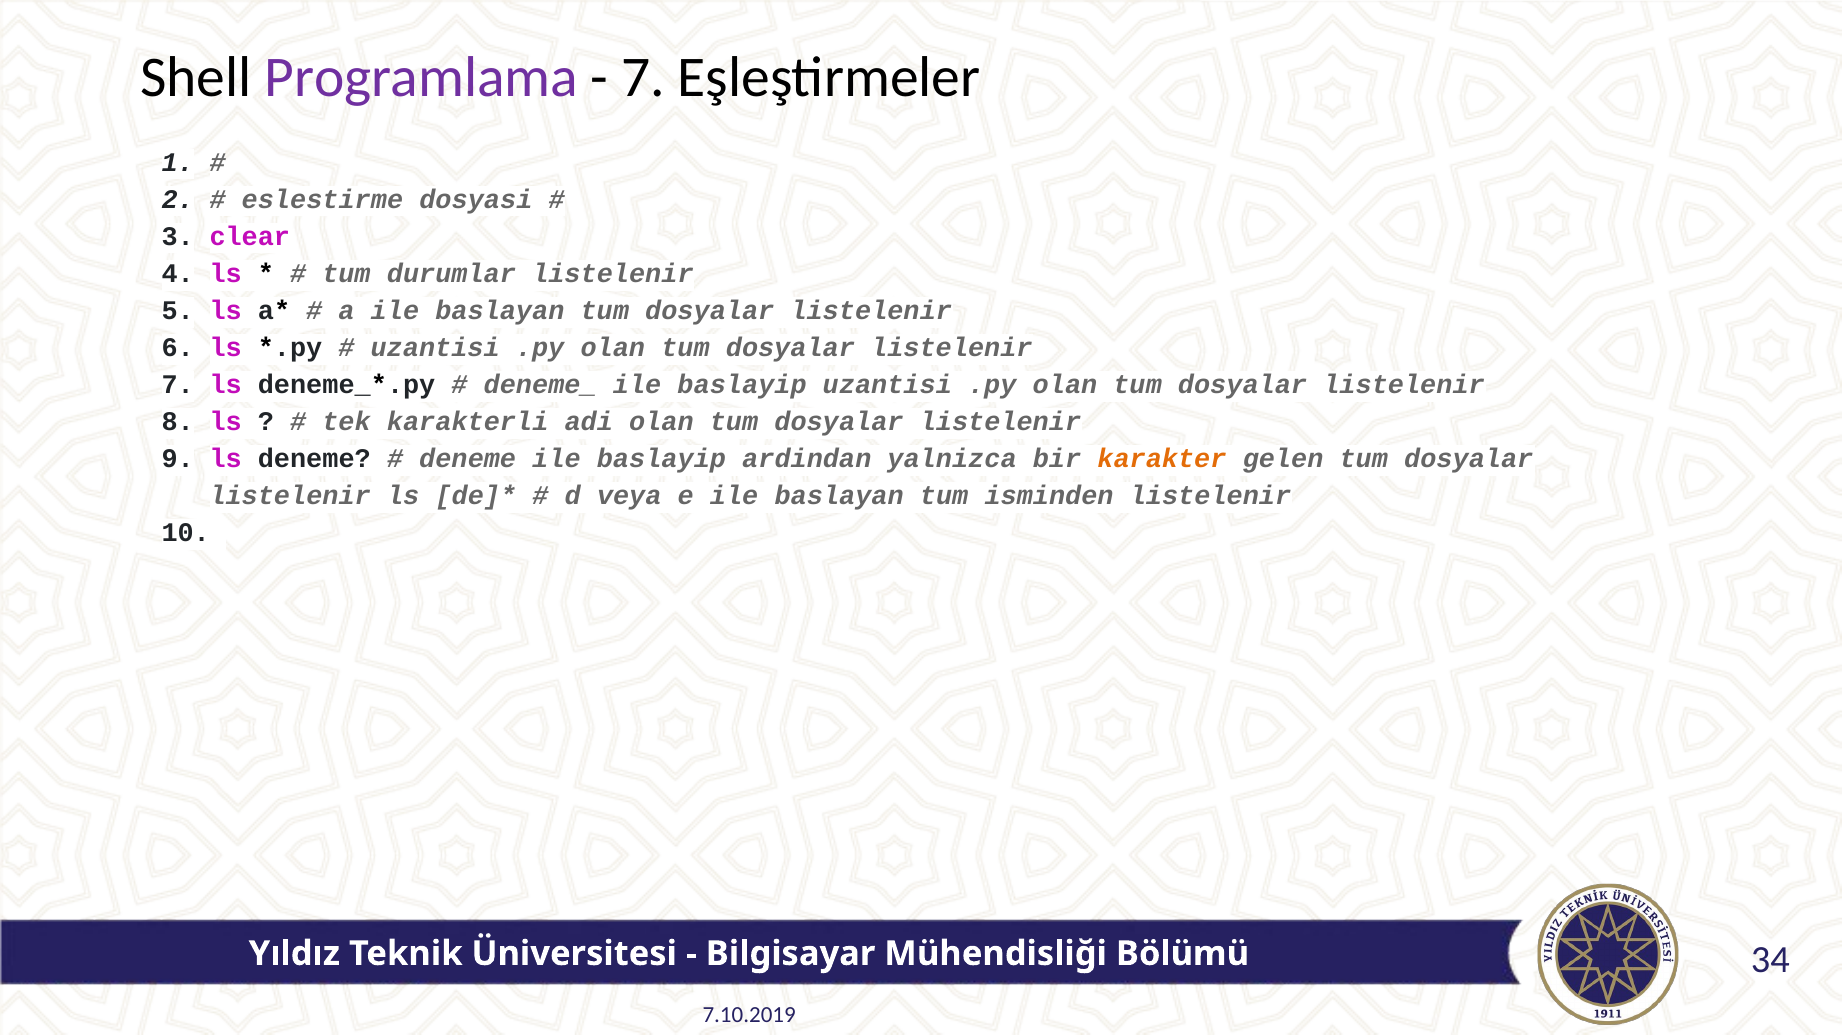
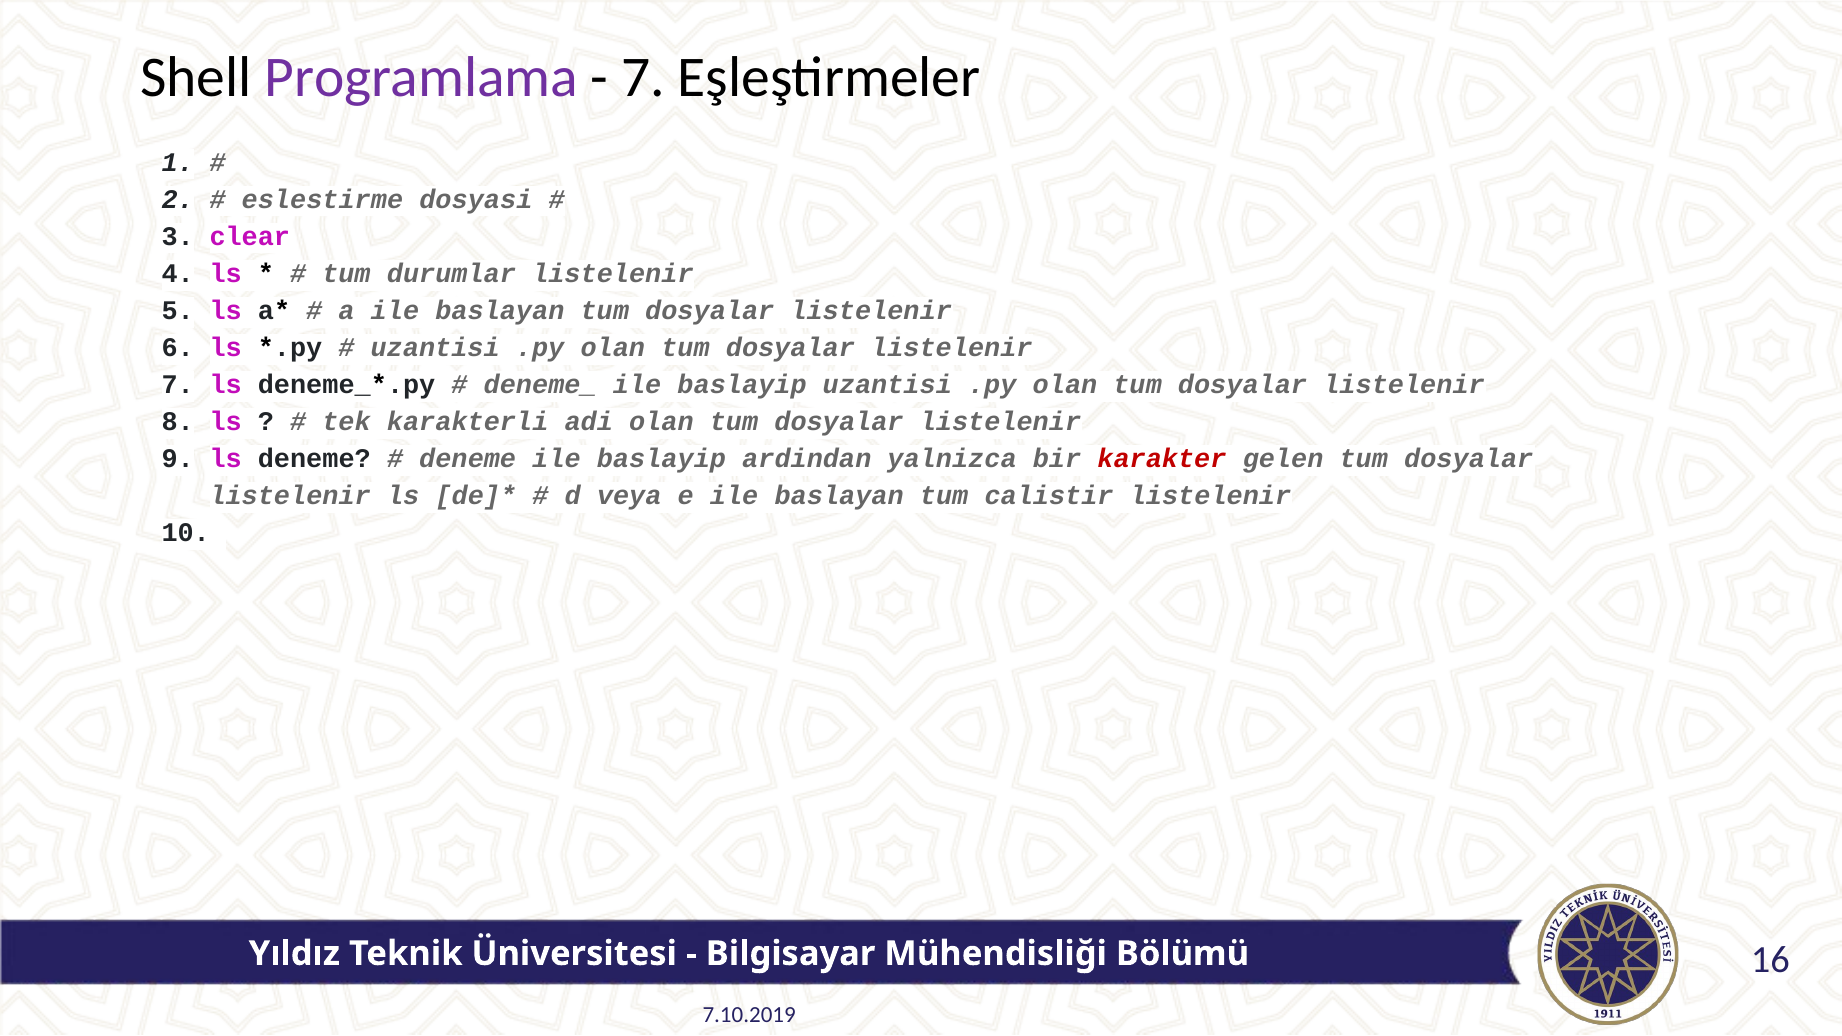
karakter colour: orange -> red
isminden: isminden -> calistir
34: 34 -> 16
